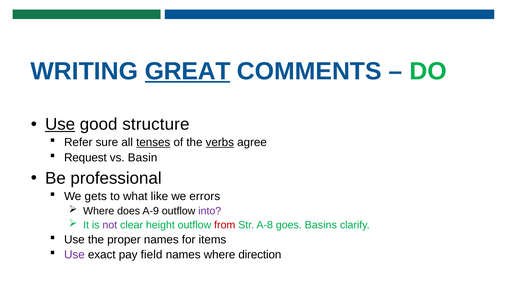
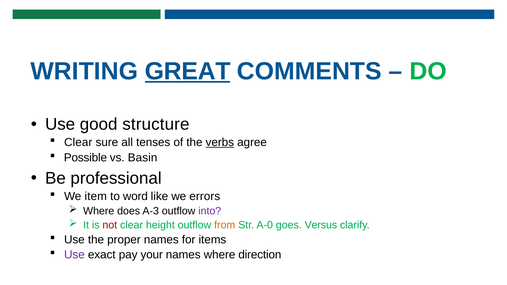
Use at (60, 124) underline: present -> none
Refer at (78, 143): Refer -> Clear
tenses underline: present -> none
Request: Request -> Possible
gets: gets -> item
what: what -> word
A-9: A-9 -> A-3
not colour: purple -> red
from colour: red -> orange
A-8: A-8 -> A-0
Basins: Basins -> Versus
field: field -> your
